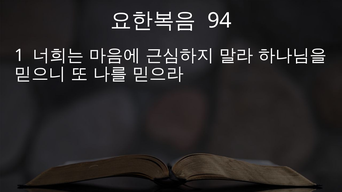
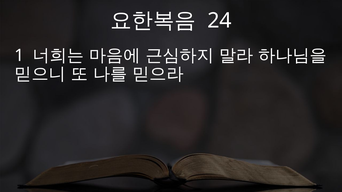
94: 94 -> 24
